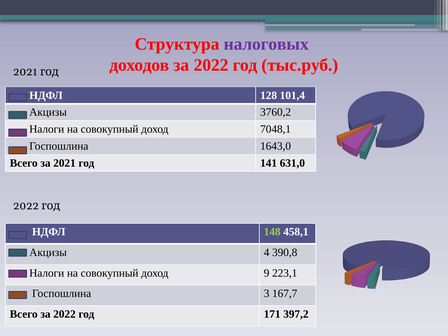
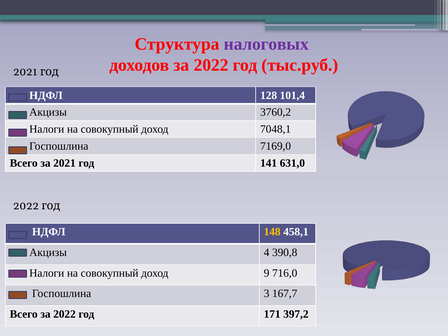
1643,0: 1643,0 -> 7169,0
148 colour: light green -> yellow
223,1: 223,1 -> 716,0
